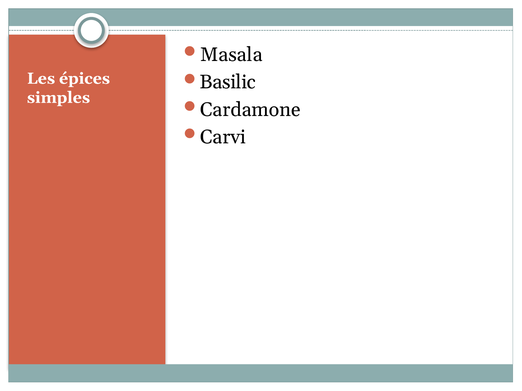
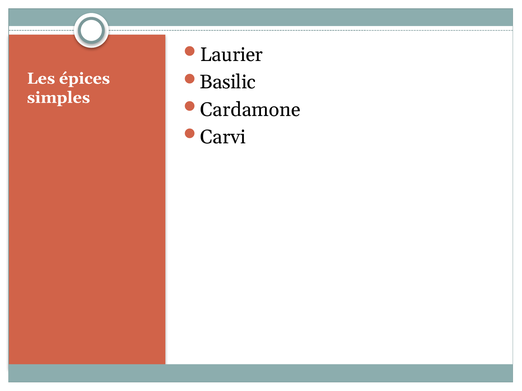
Masala: Masala -> Laurier
